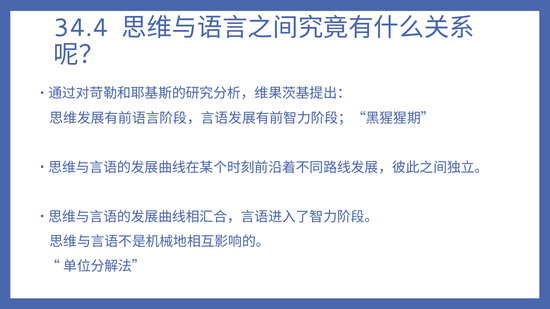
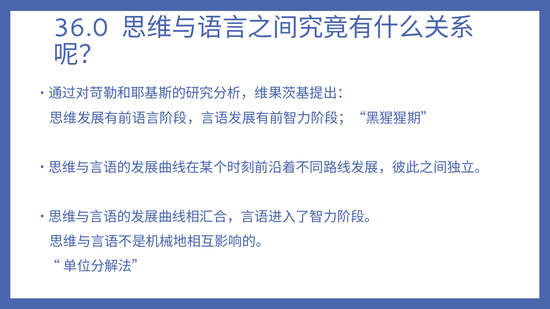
34.4: 34.4 -> 36.0
